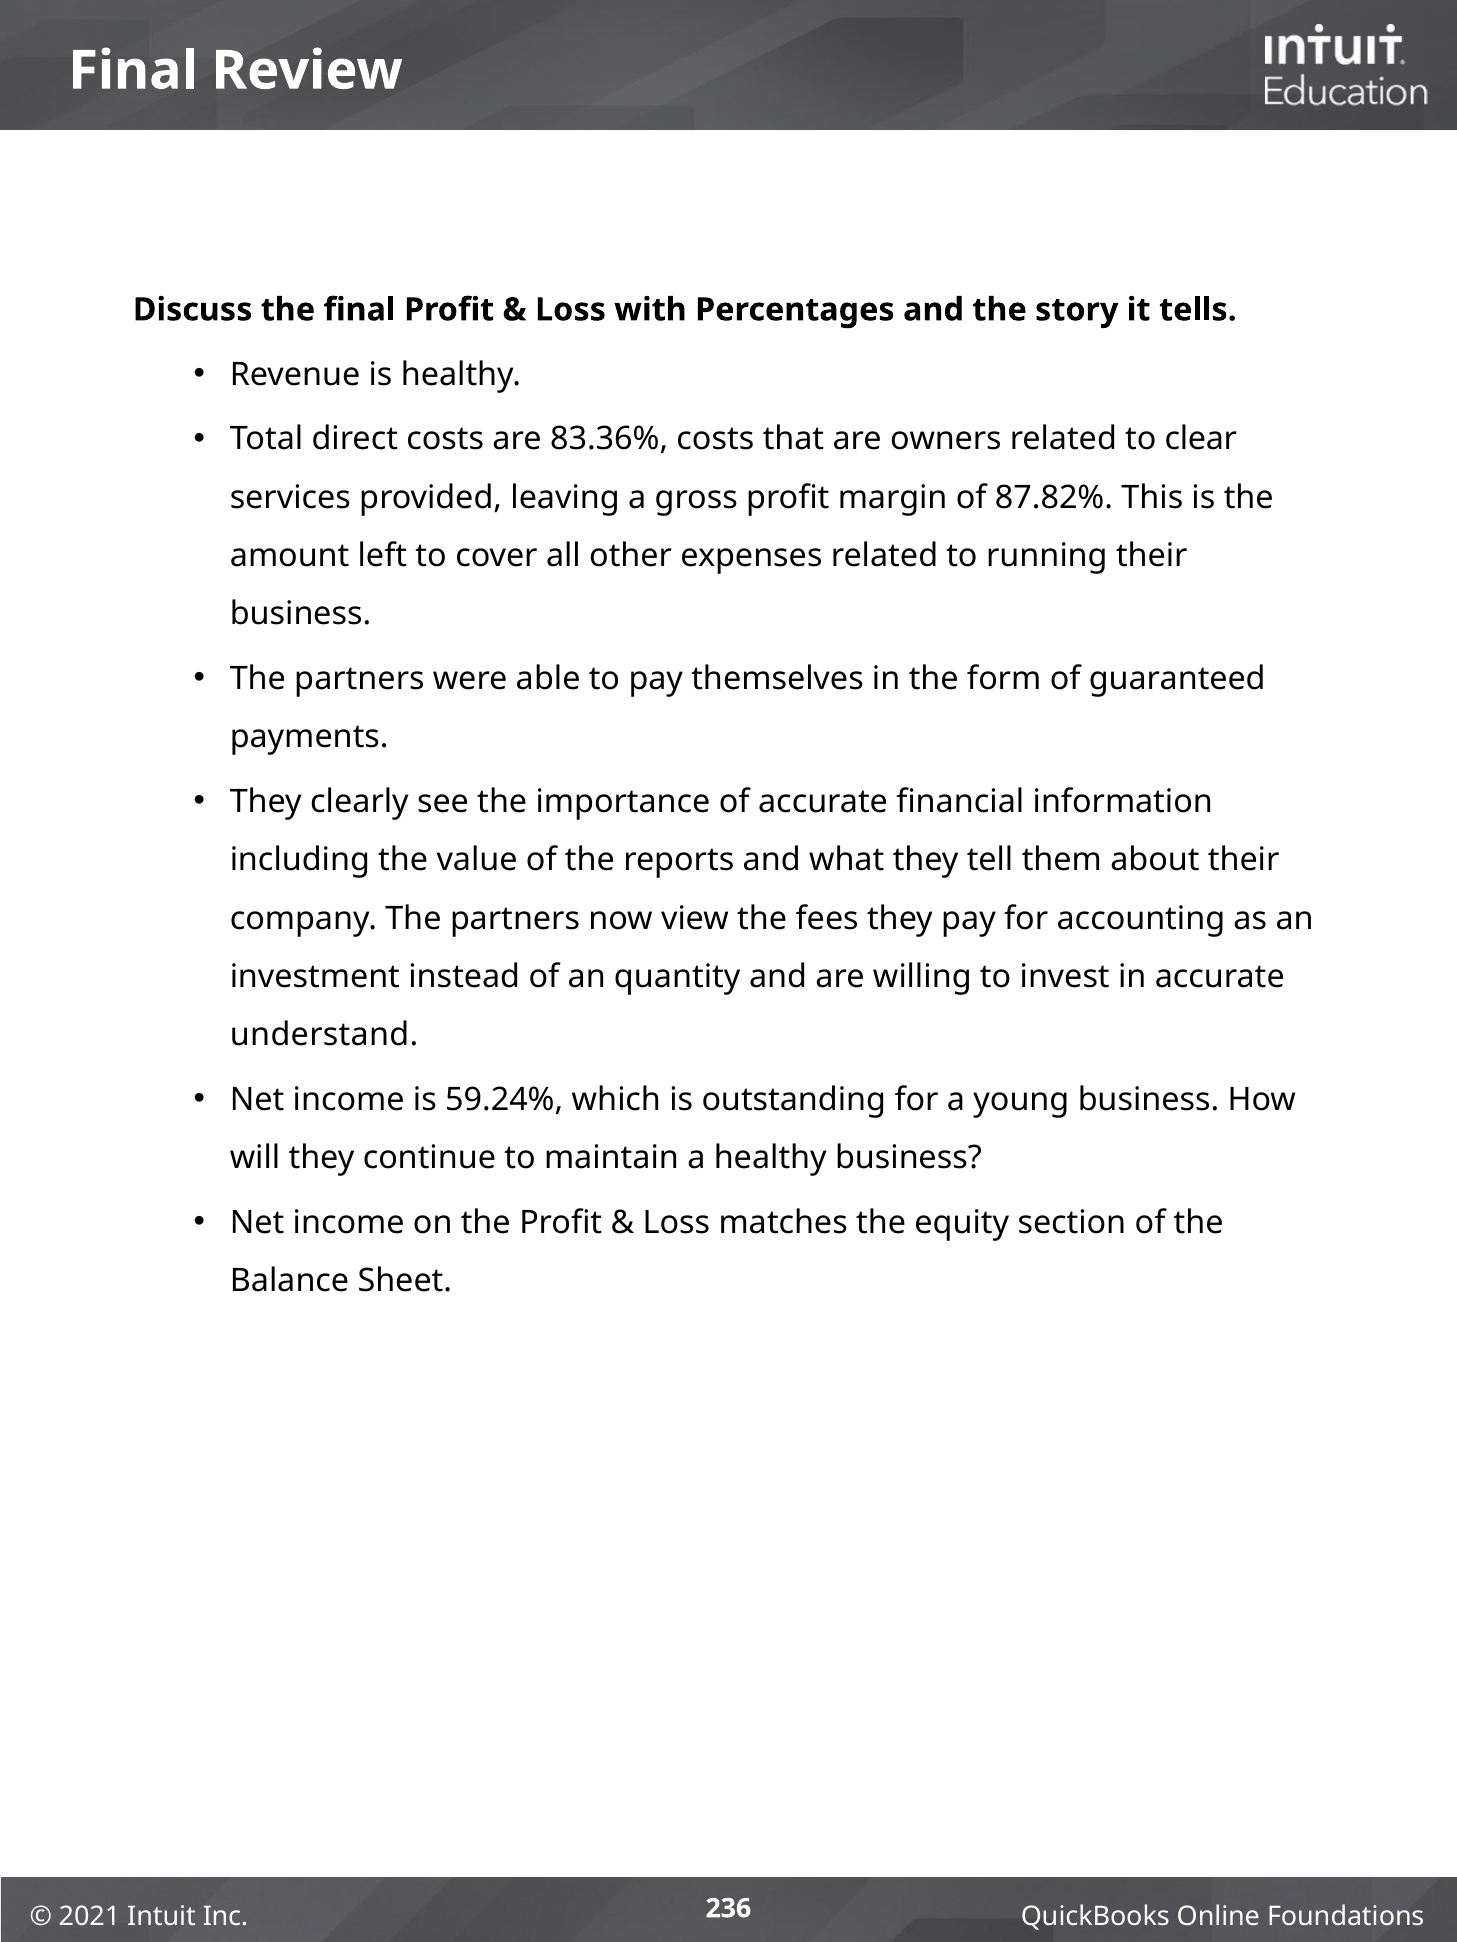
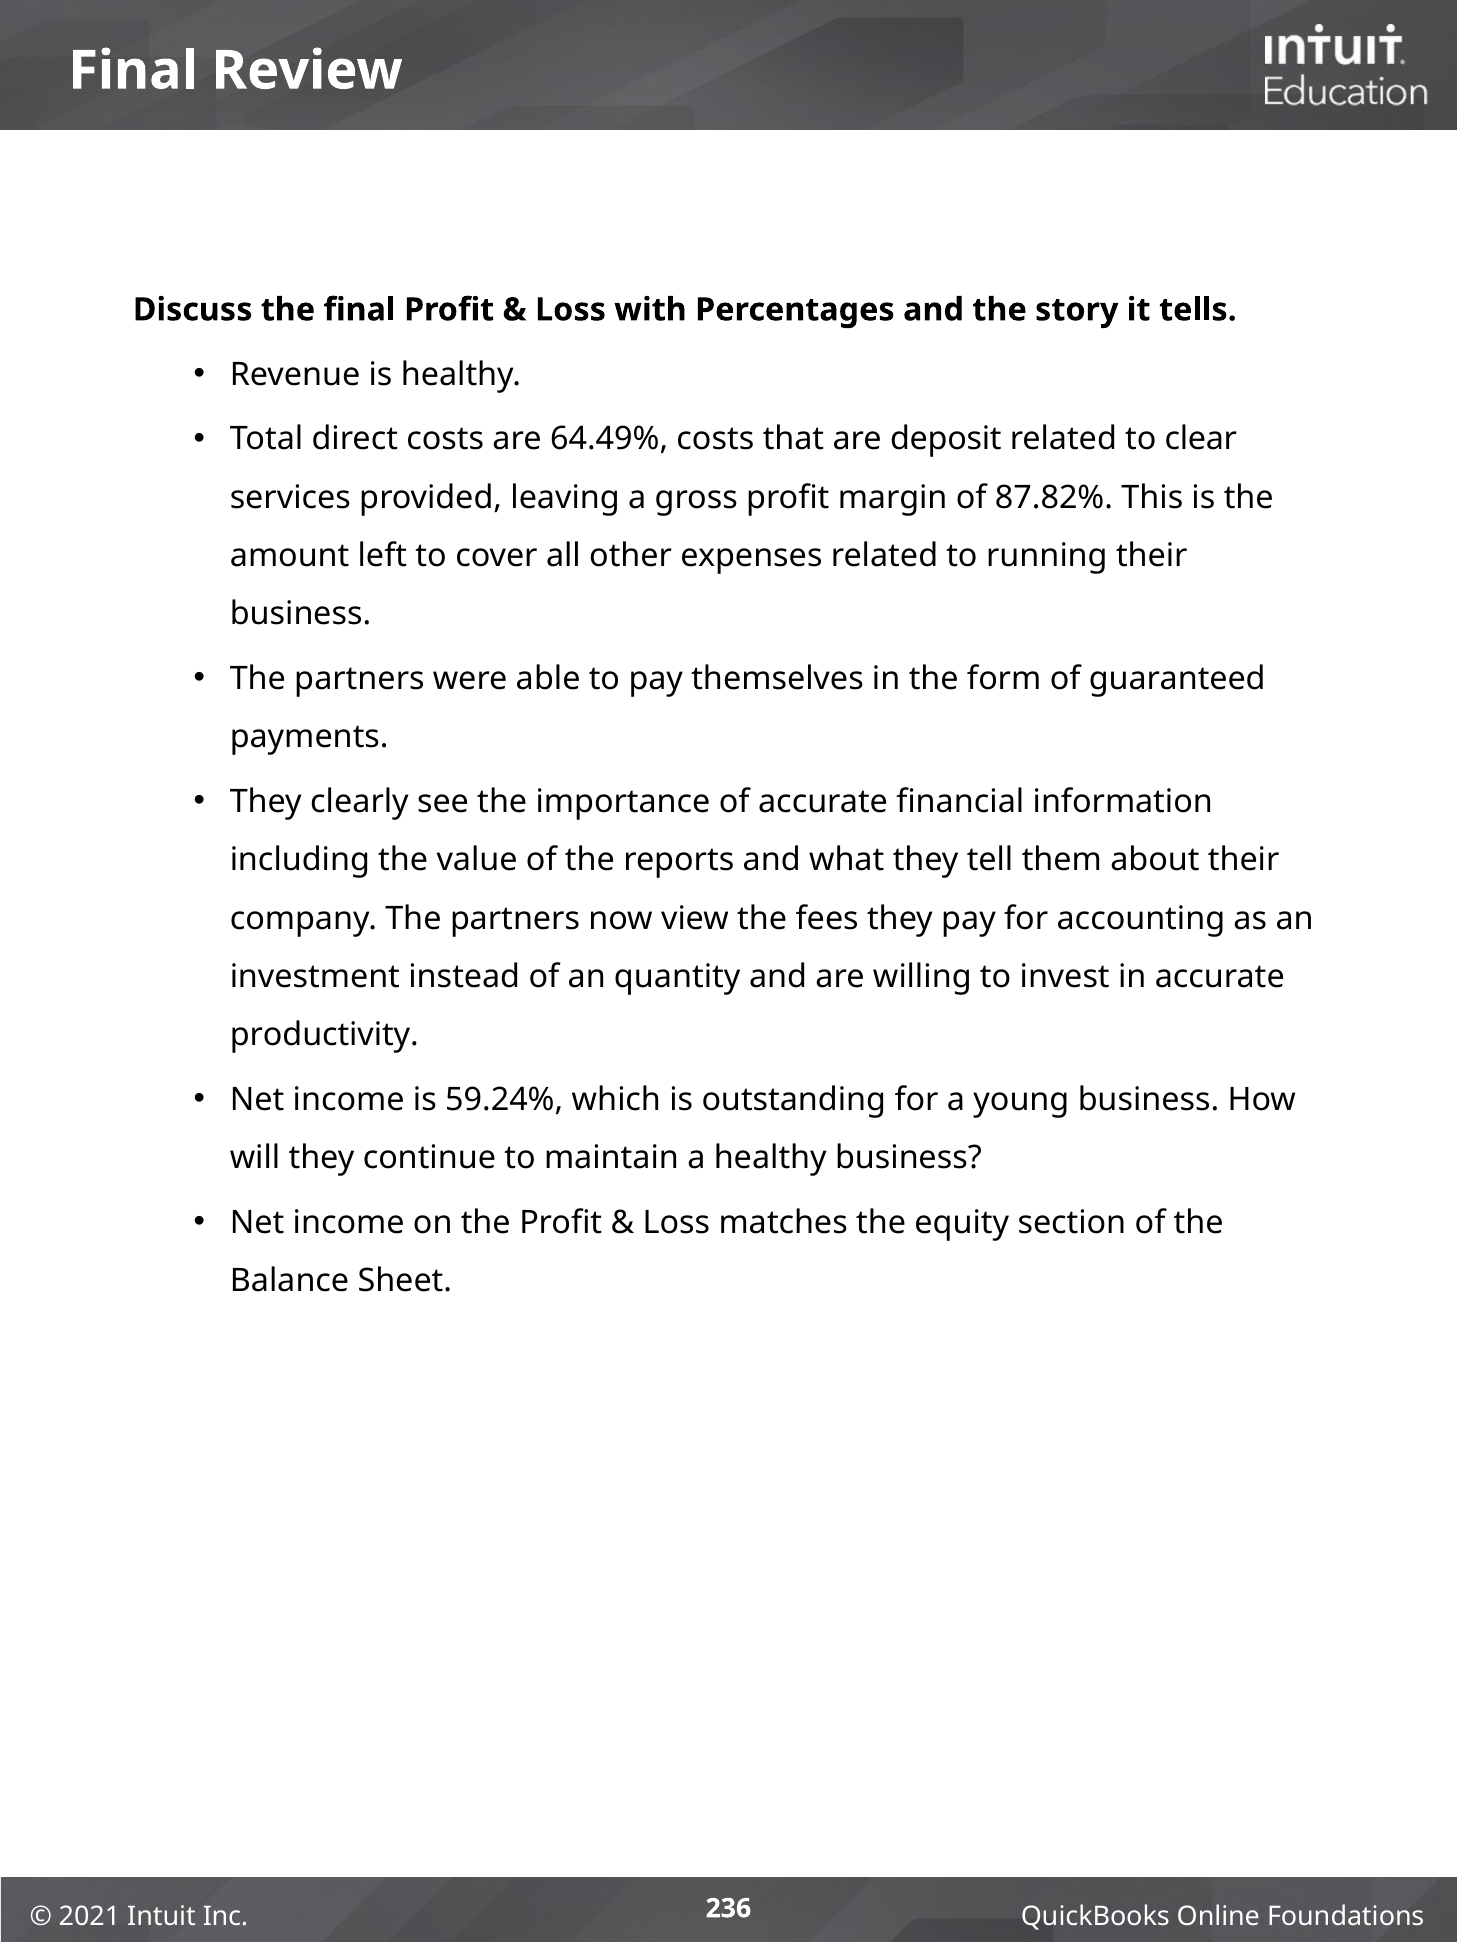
83.36%: 83.36% -> 64.49%
owners: owners -> deposit
understand: understand -> productivity
